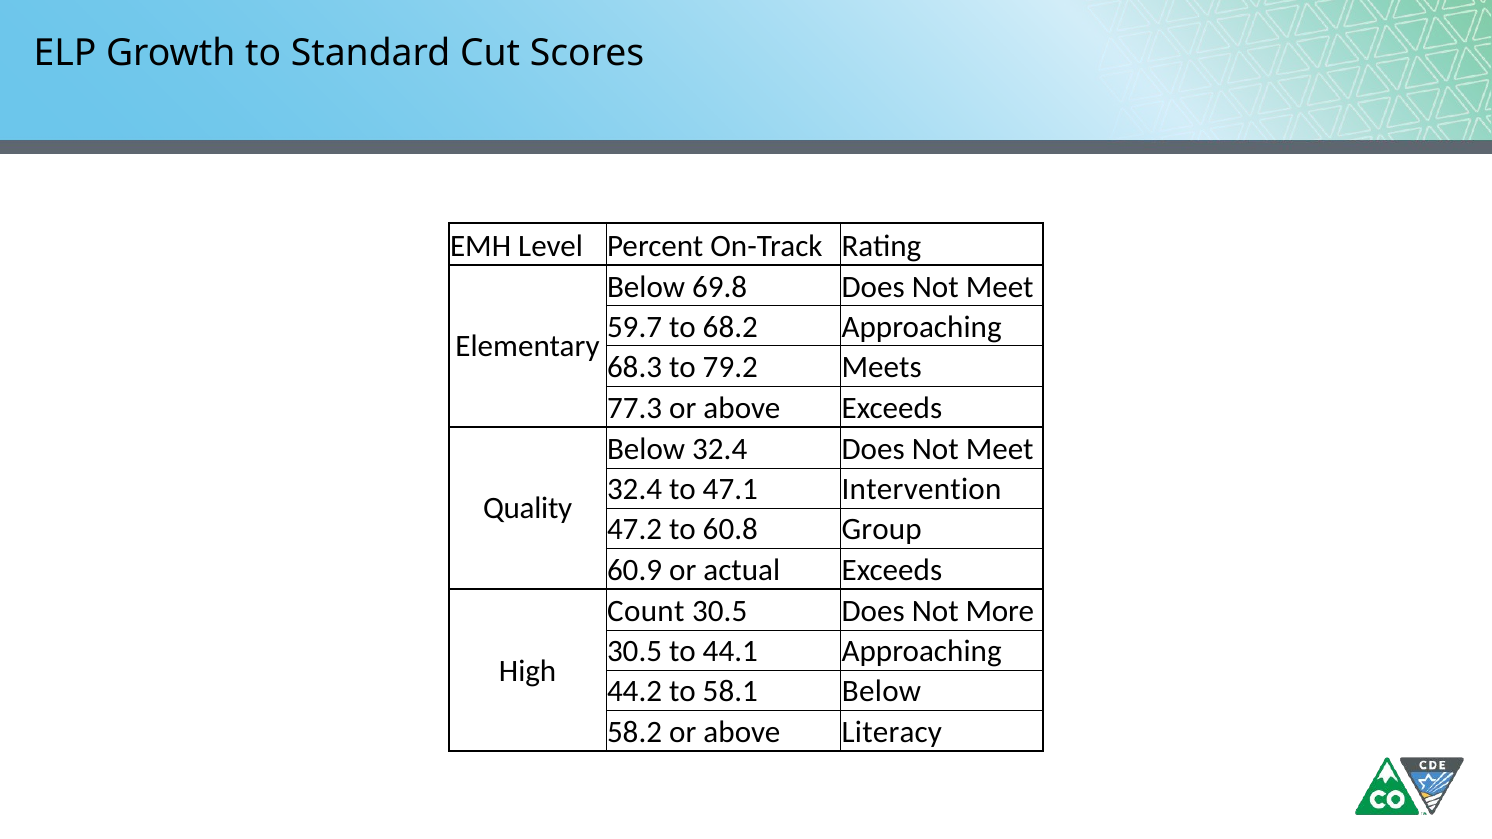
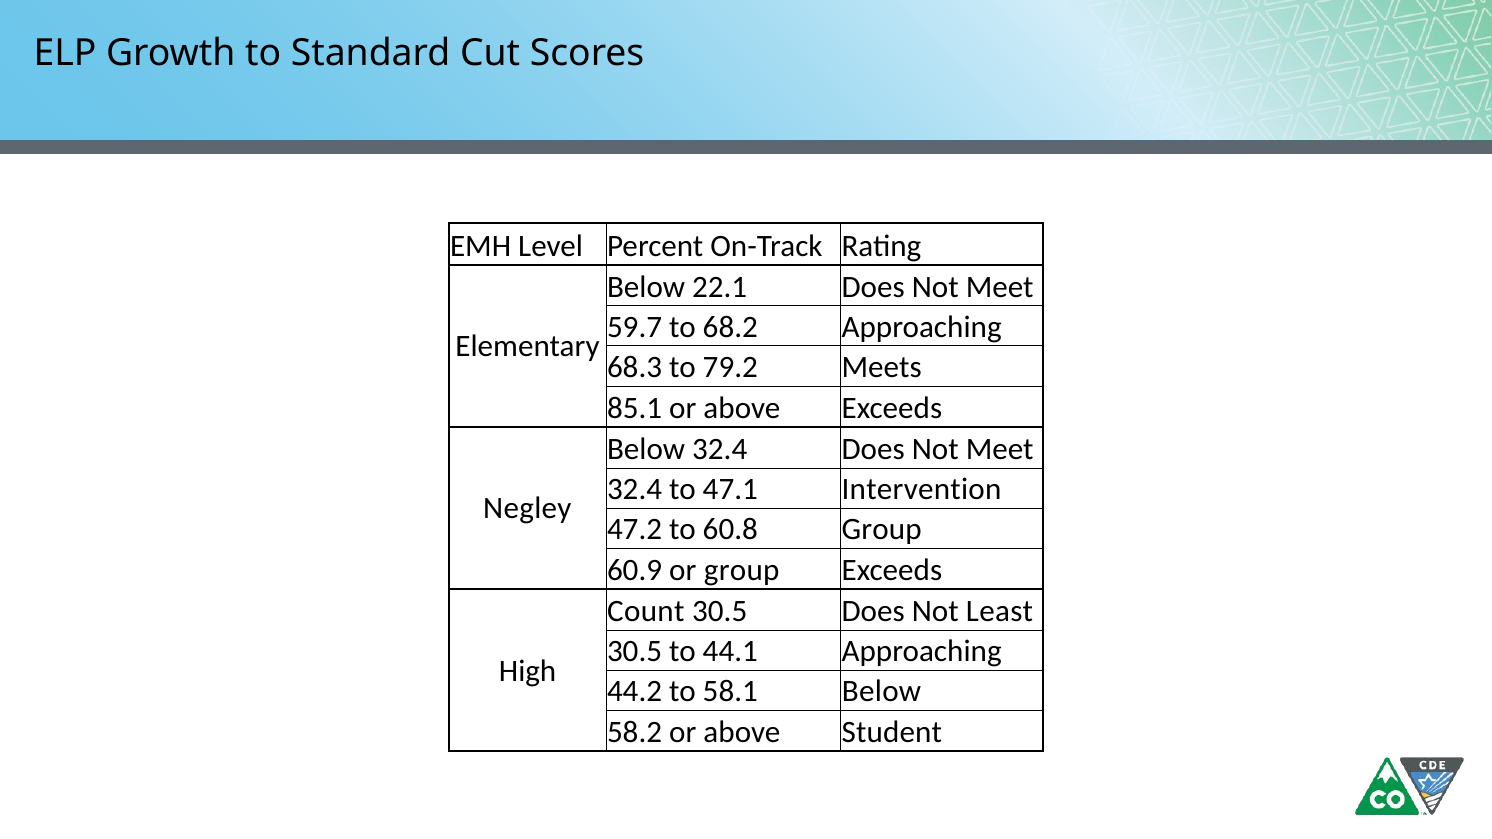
69.8: 69.8 -> 22.1
77.3: 77.3 -> 85.1
Quality: Quality -> Negley
or actual: actual -> group
More: More -> Least
Literacy: Literacy -> Student
